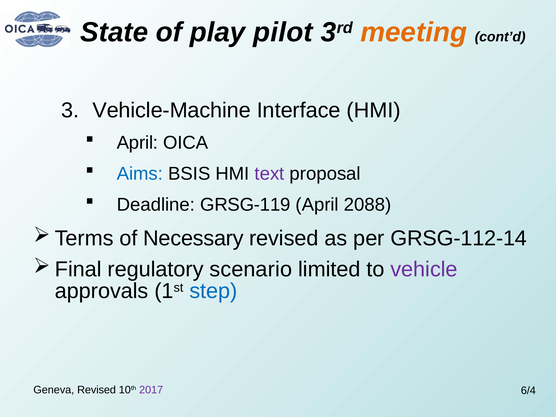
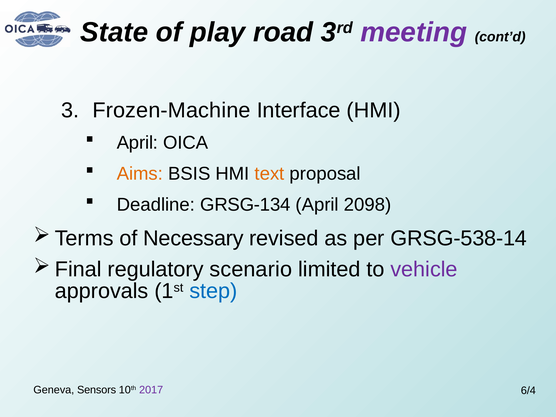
pilot: pilot -> road
meeting colour: orange -> purple
Vehicle-Machine: Vehicle-Machine -> Frozen-Machine
Aims colour: blue -> orange
text colour: purple -> orange
GRSG-119: GRSG-119 -> GRSG-134
2088: 2088 -> 2098
GRSG-112-14: GRSG-112-14 -> GRSG-538-14
Geneva Revised: Revised -> Sensors
